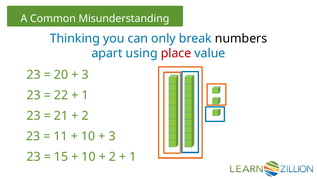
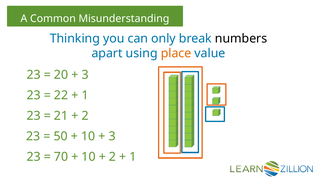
place colour: red -> orange
11: 11 -> 50
15: 15 -> 70
